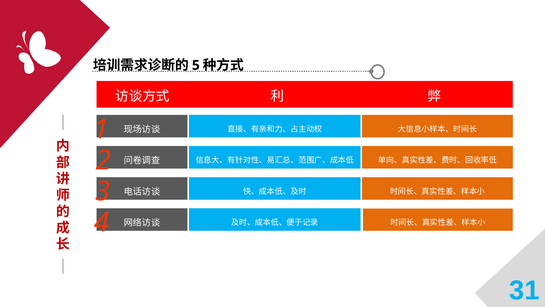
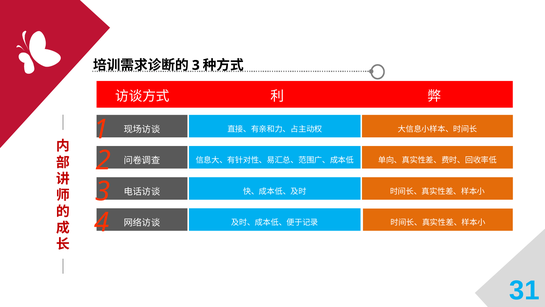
5 at (196, 65): 5 -> 3
